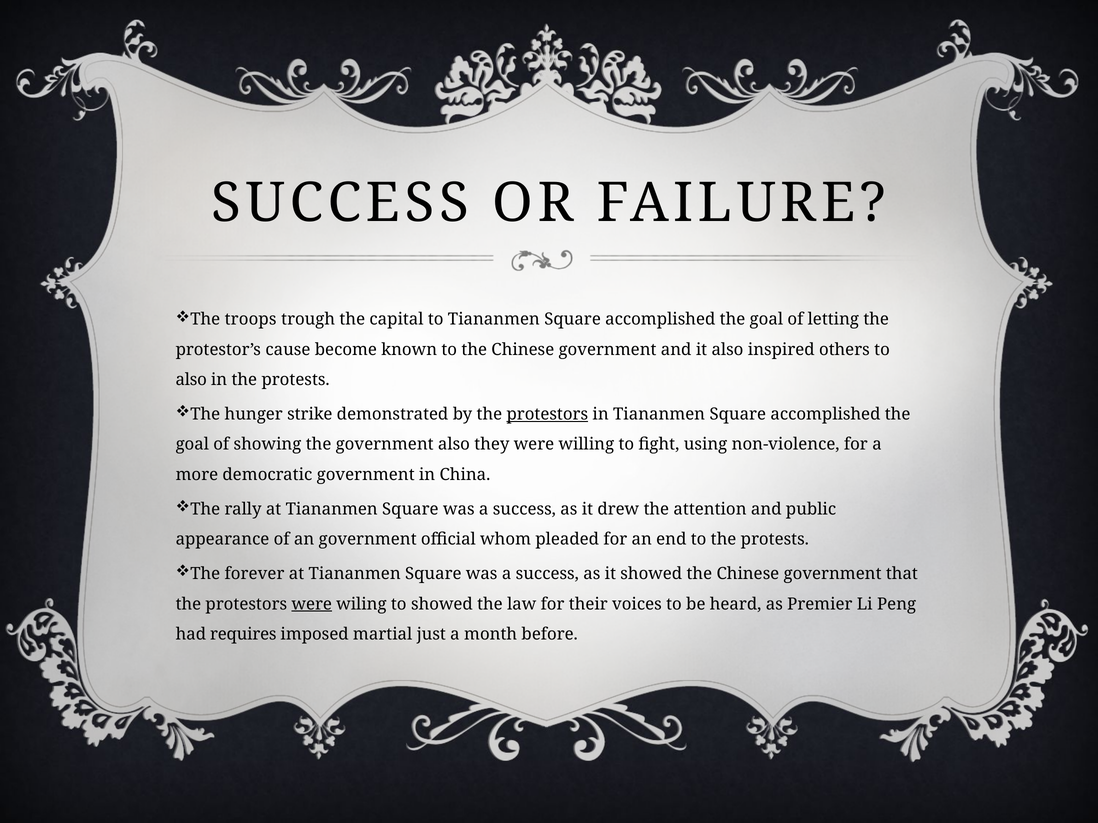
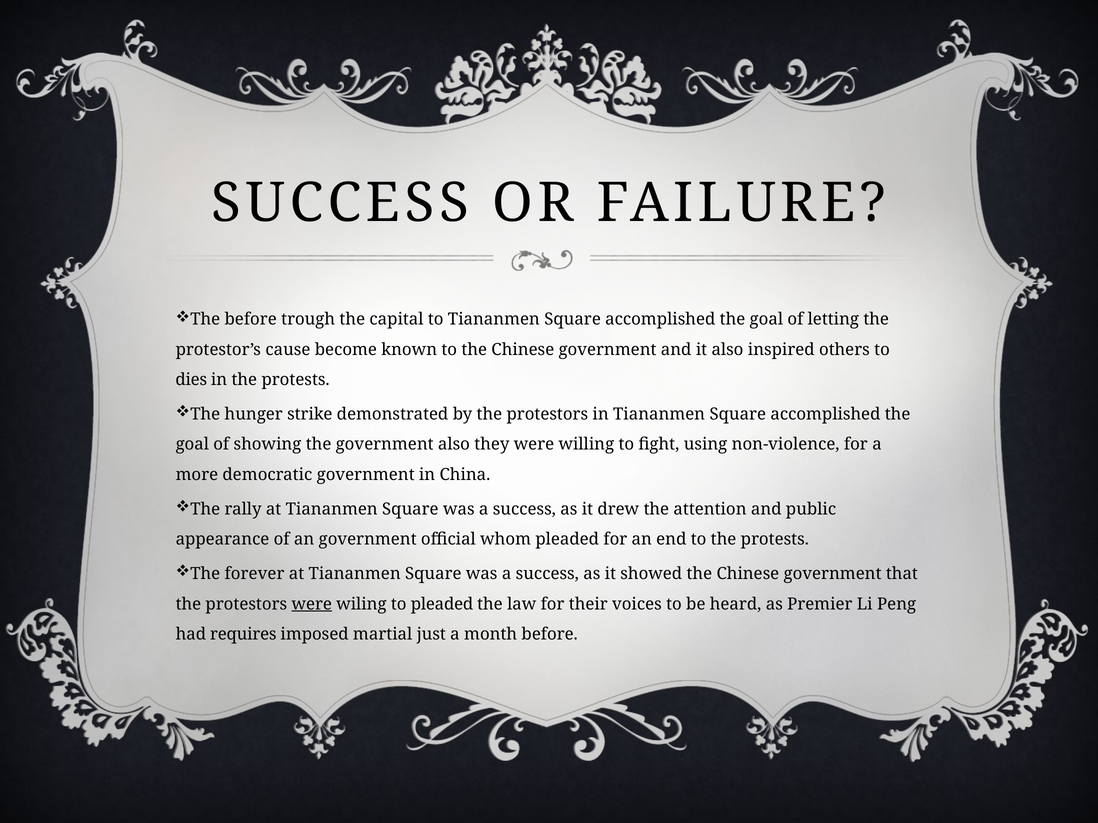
The troops: troops -> before
also at (191, 380): also -> dies
protestors at (547, 415) underline: present -> none
to showed: showed -> pleaded
